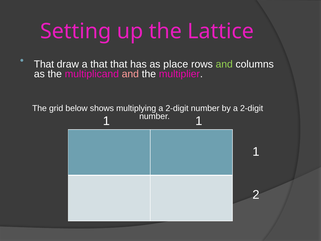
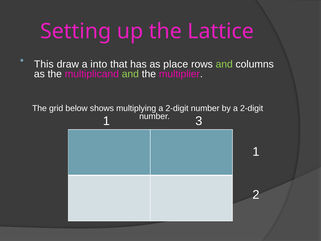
That at (44, 64): That -> This
a that: that -> into
and at (130, 74) colour: pink -> light green
1 at (199, 121): 1 -> 3
